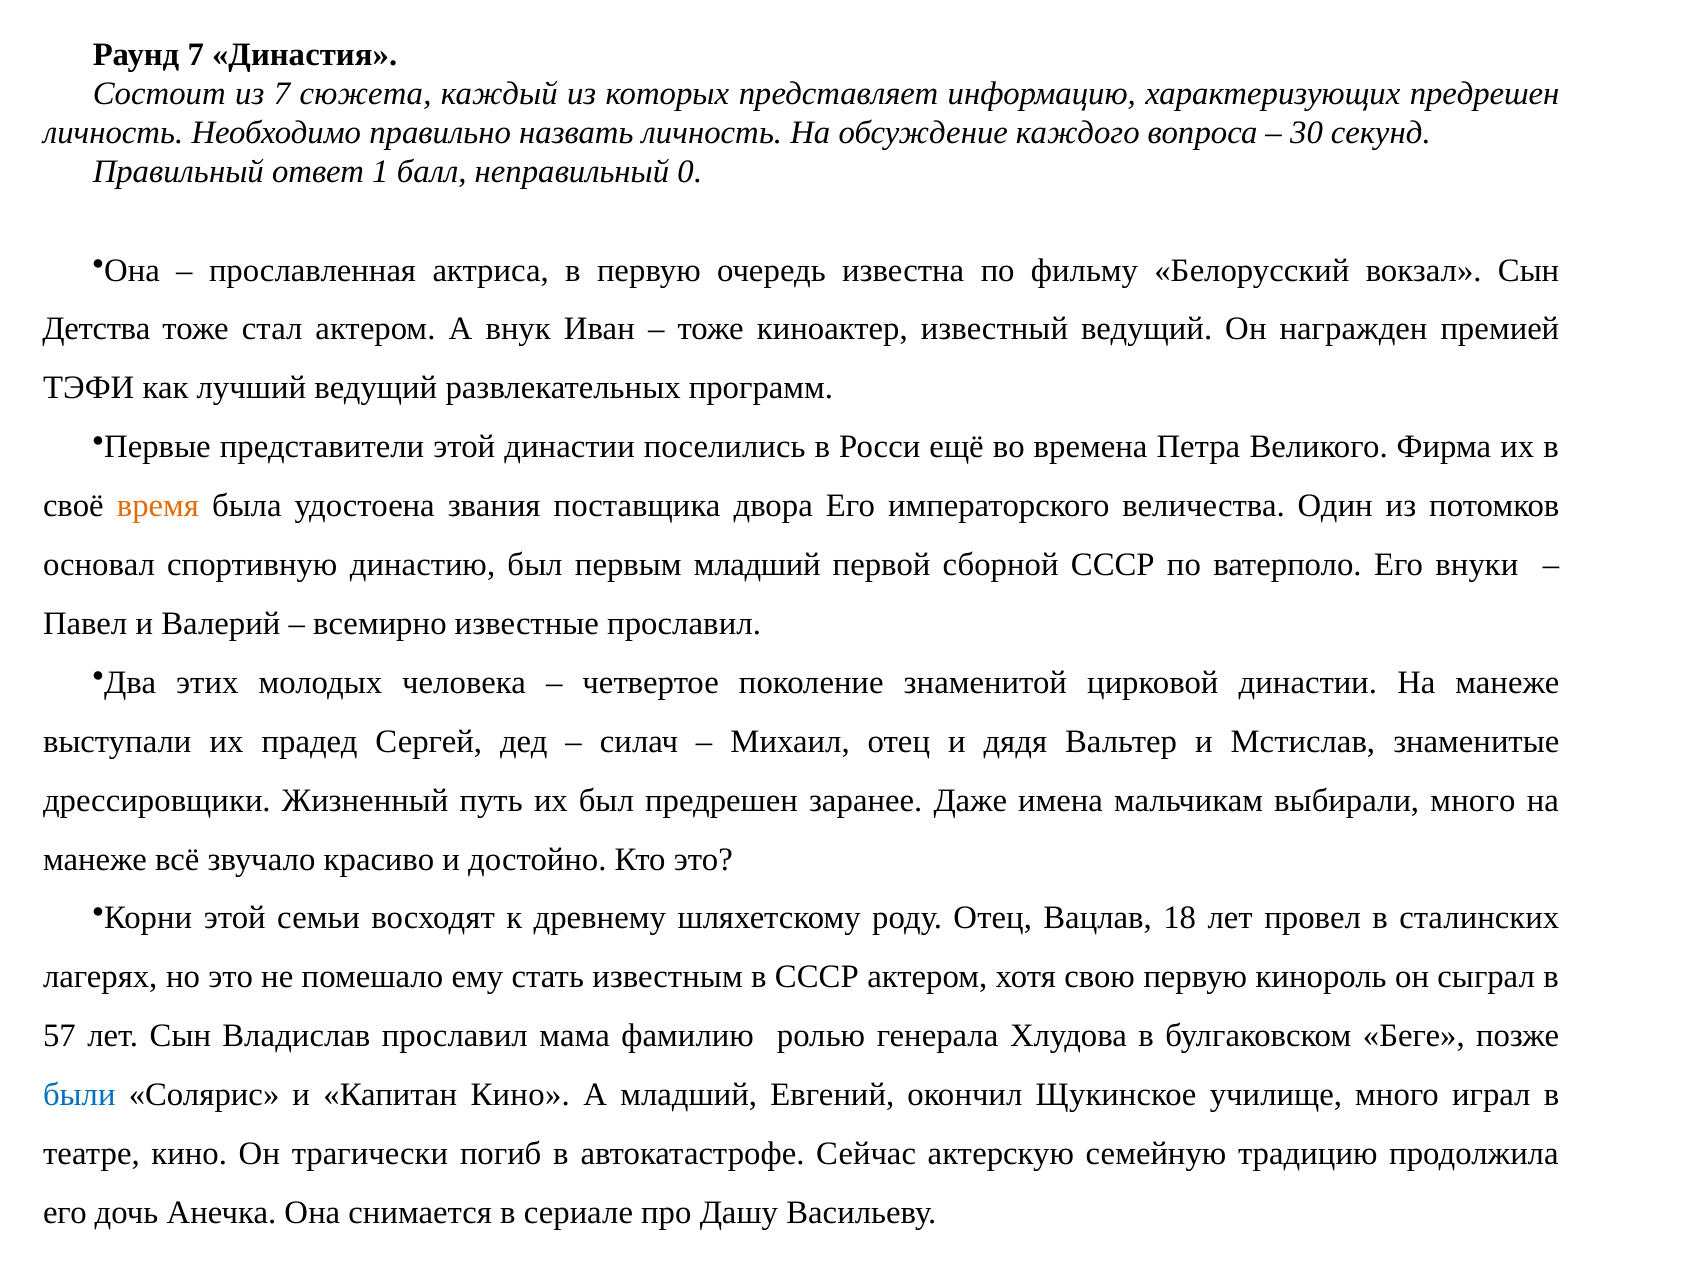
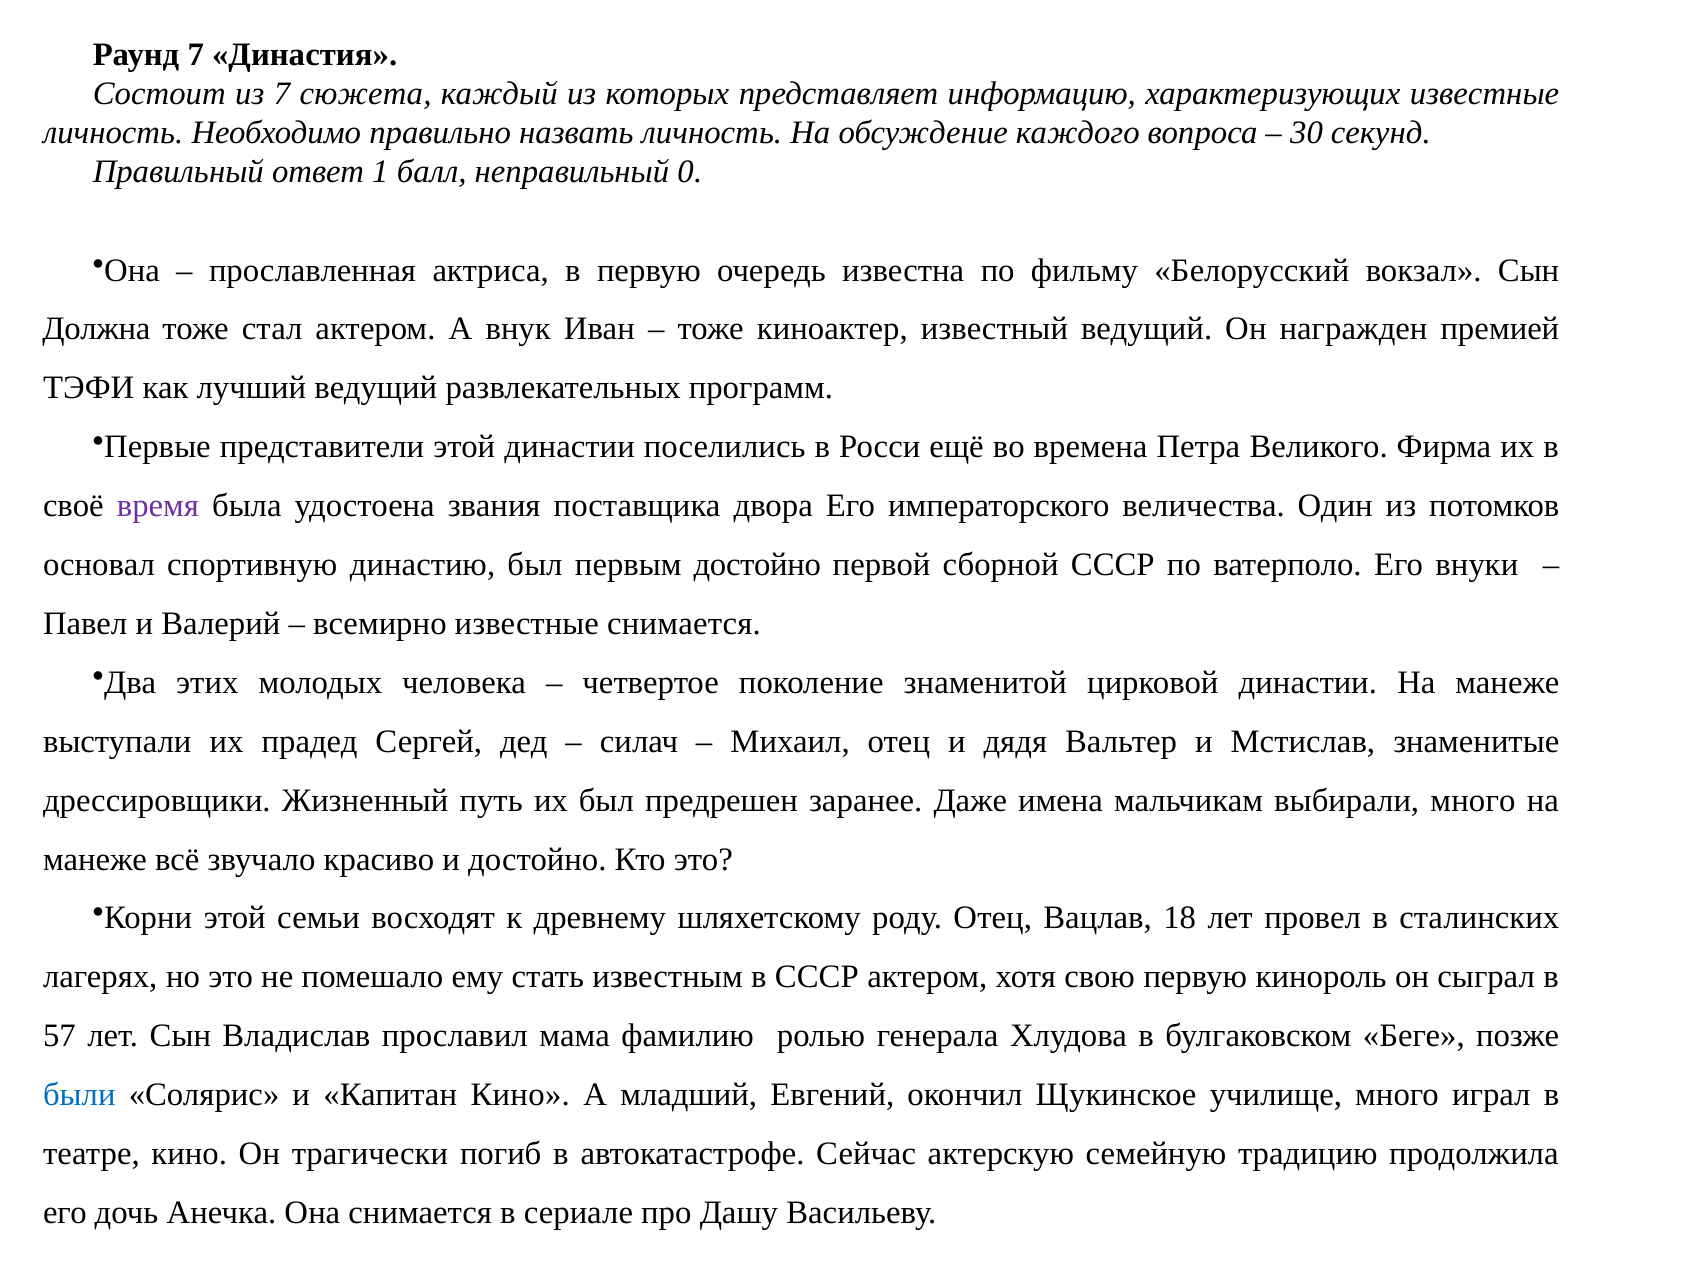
характеризующих предрешен: предрешен -> известные
Детства: Детства -> Должна
время colour: orange -> purple
первым младший: младший -> достойно
известные прославил: прославил -> снимается
